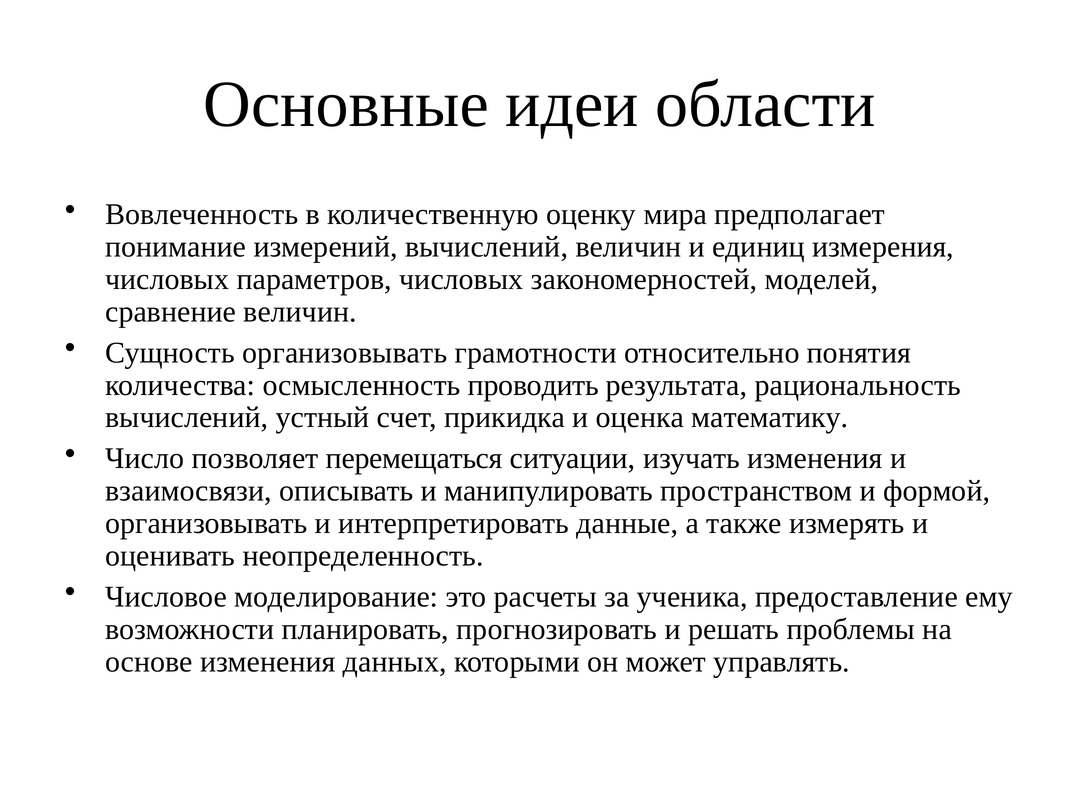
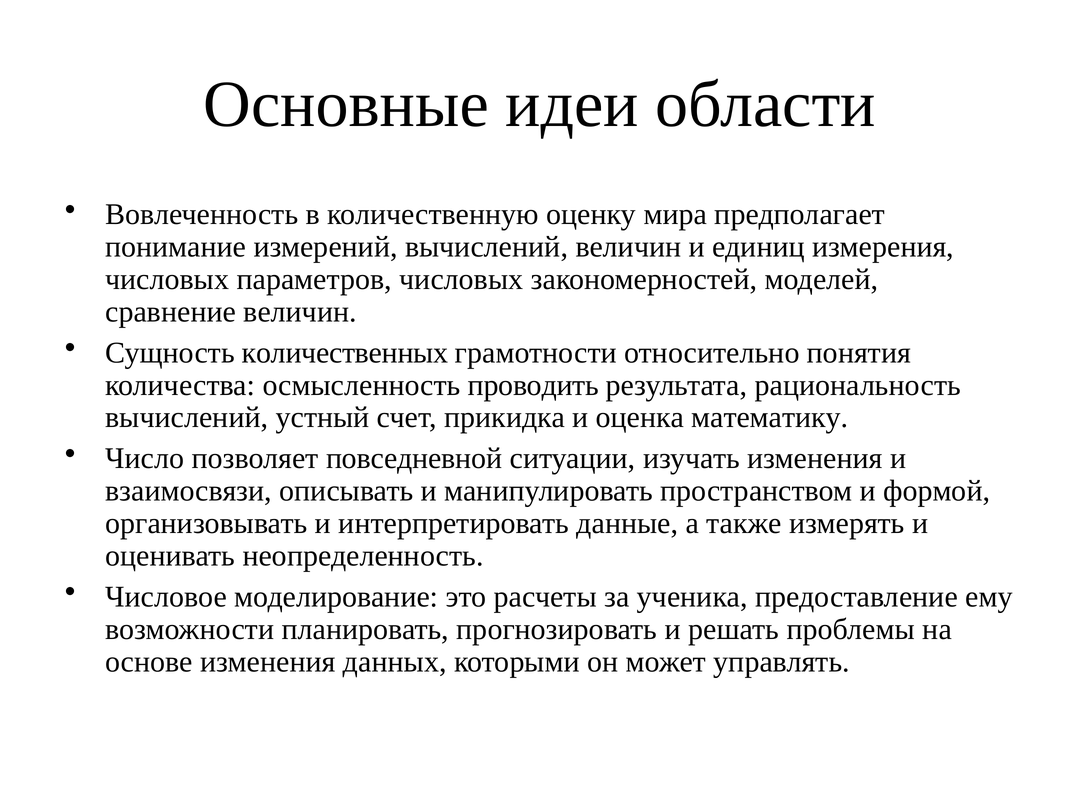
Сущность организовывать: организовывать -> количественных
перемещаться: перемещаться -> повседневной
